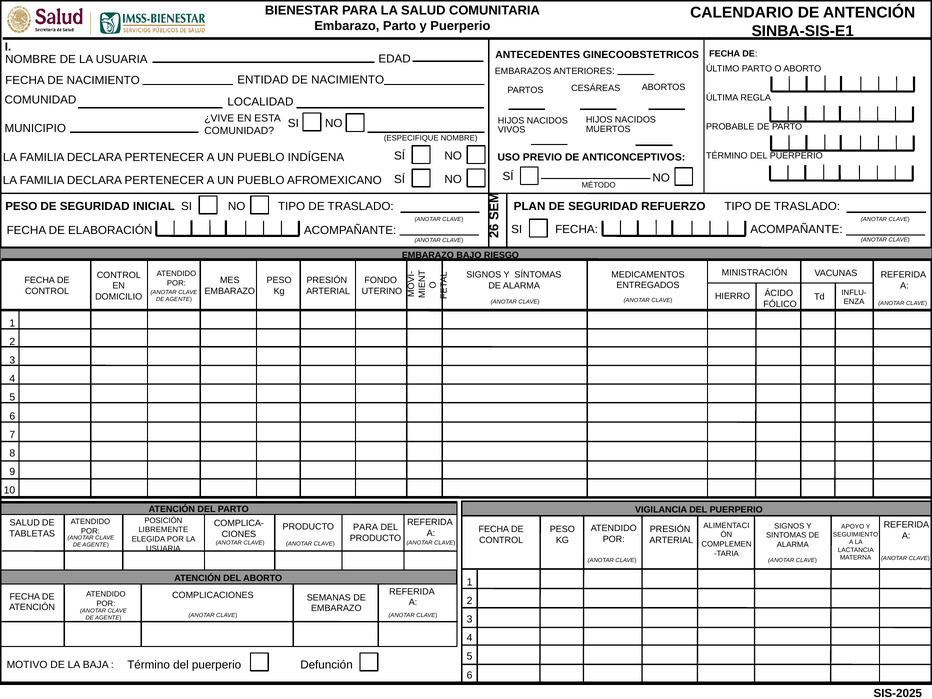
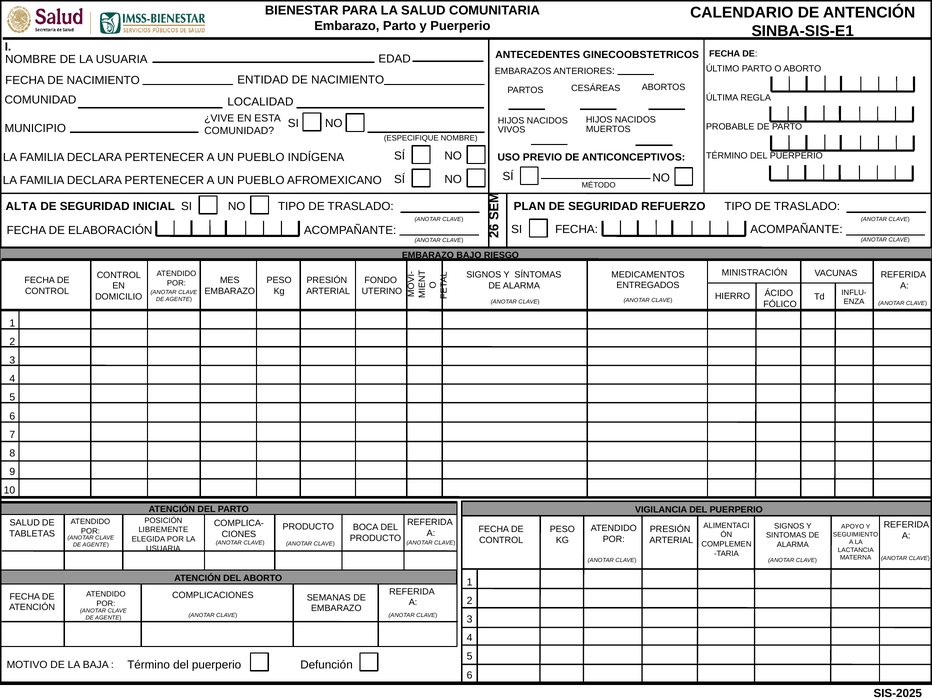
PESO at (21, 206): PESO -> ALTA
PARA at (366, 527): PARA -> BOCA
